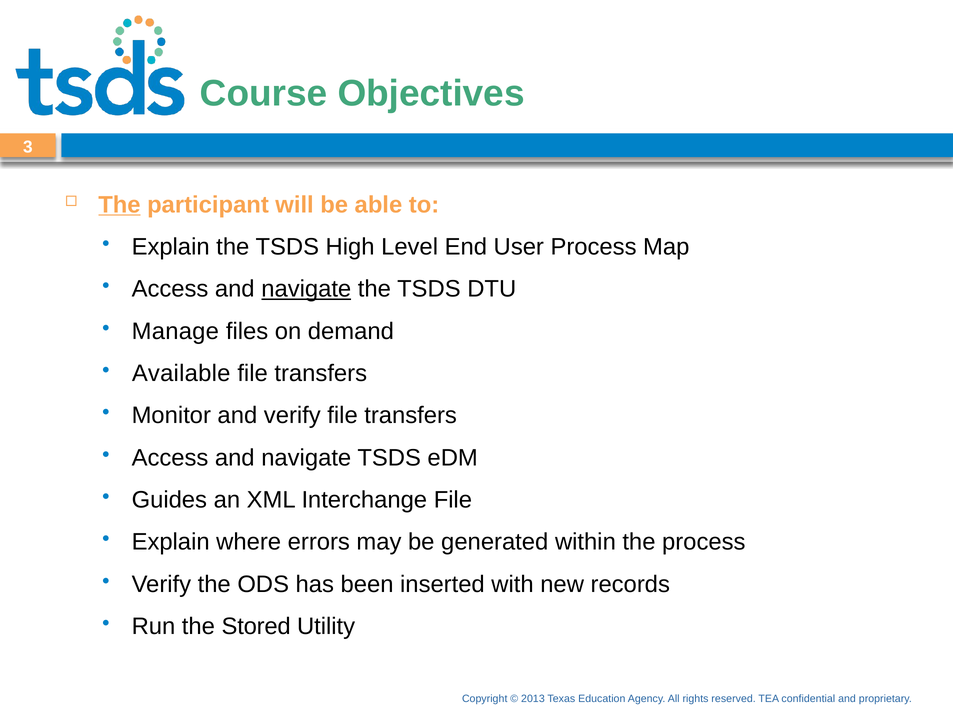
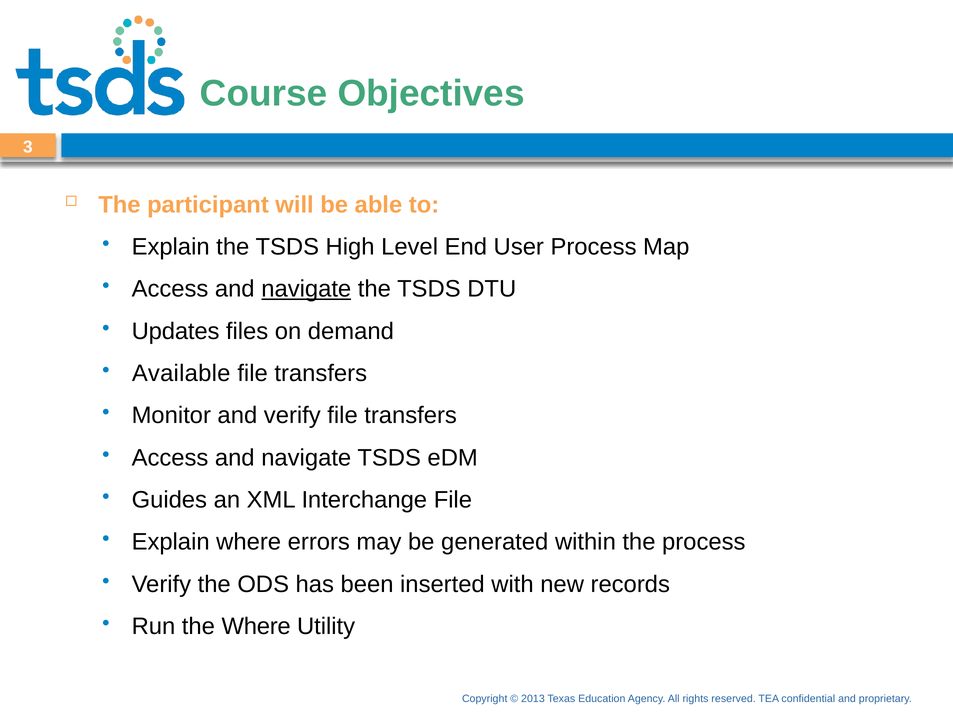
The at (119, 205) underline: present -> none
Manage: Manage -> Updates
the Stored: Stored -> Where
